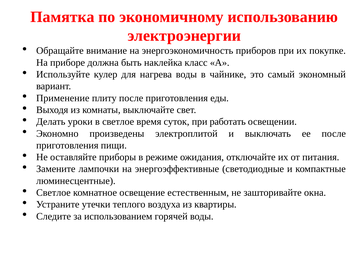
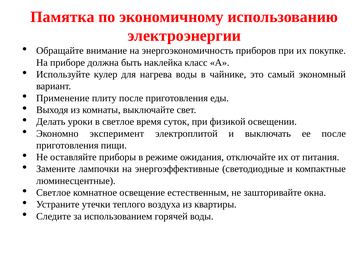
работать: работать -> физикой
произведены: произведены -> эксперимент
